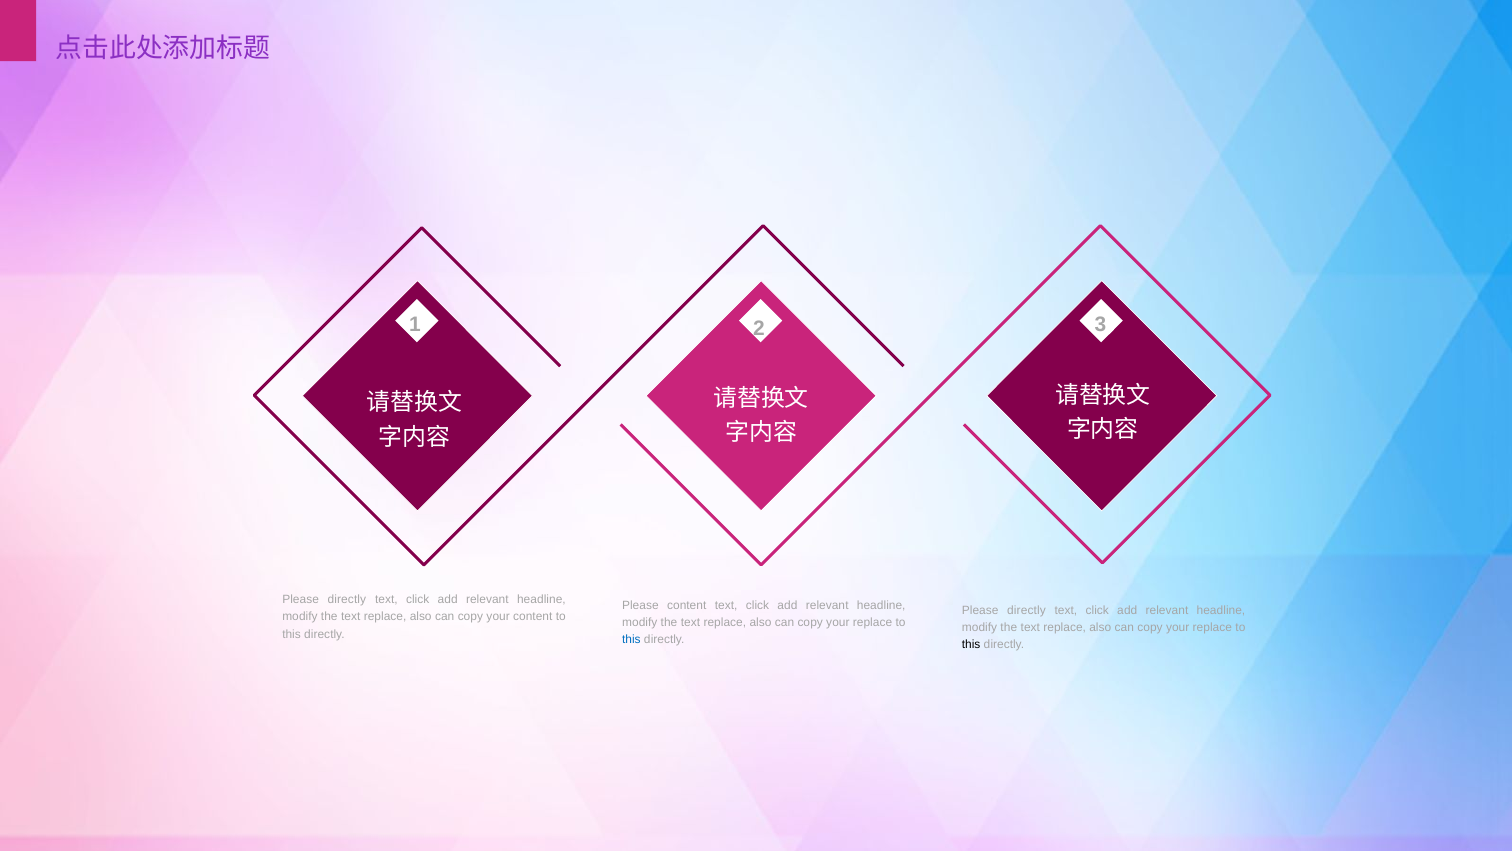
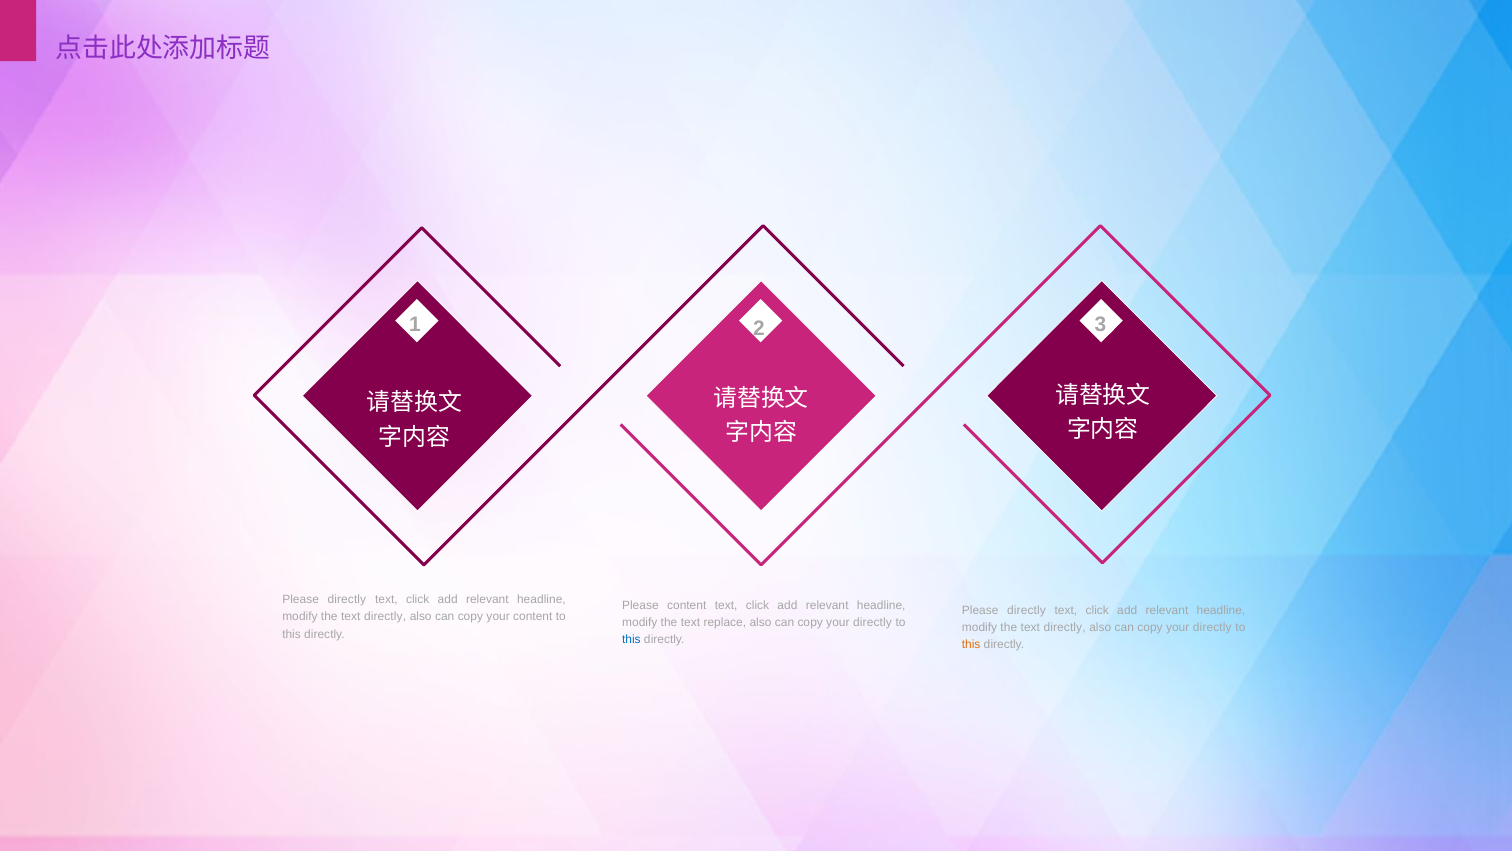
replace at (385, 617): replace -> directly
replace at (873, 622): replace -> directly
replace at (1065, 627): replace -> directly
replace at (1212, 627): replace -> directly
this at (971, 644) colour: black -> orange
